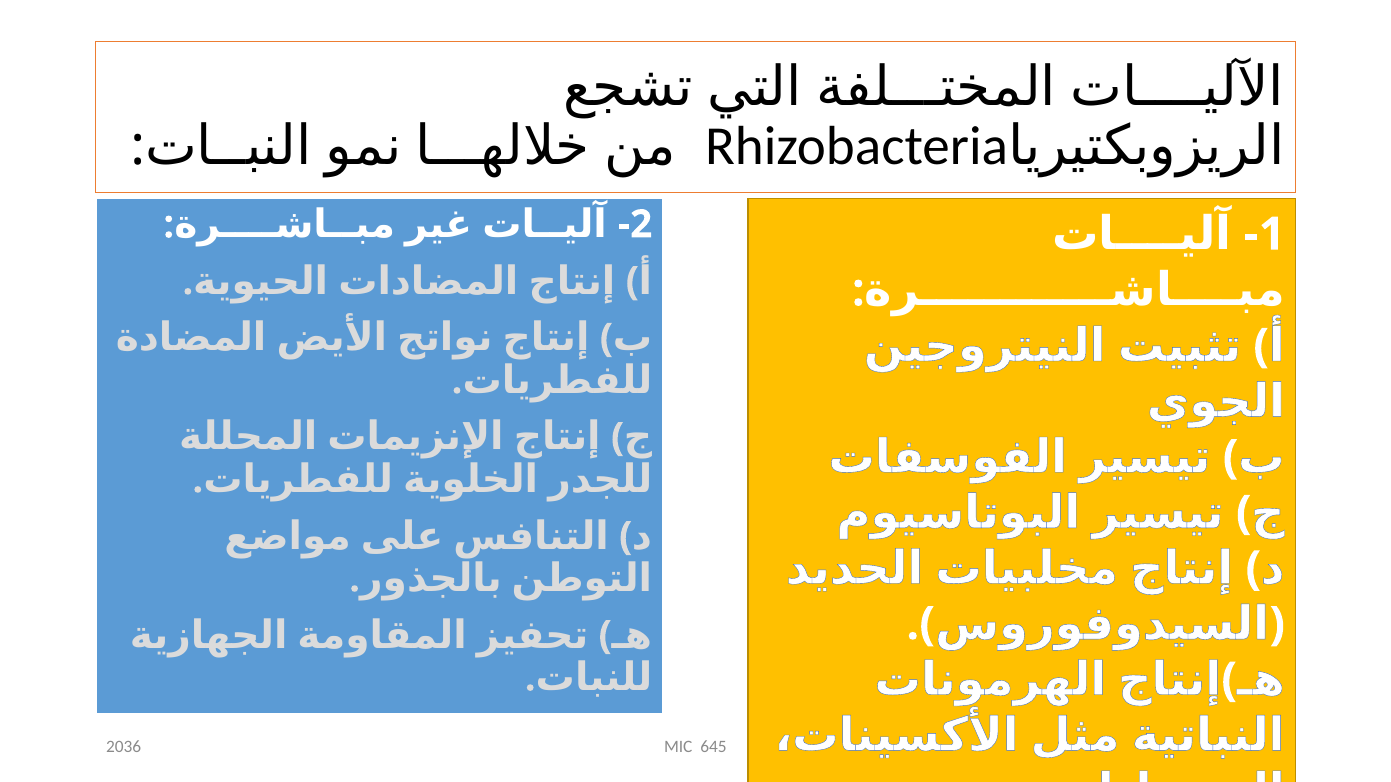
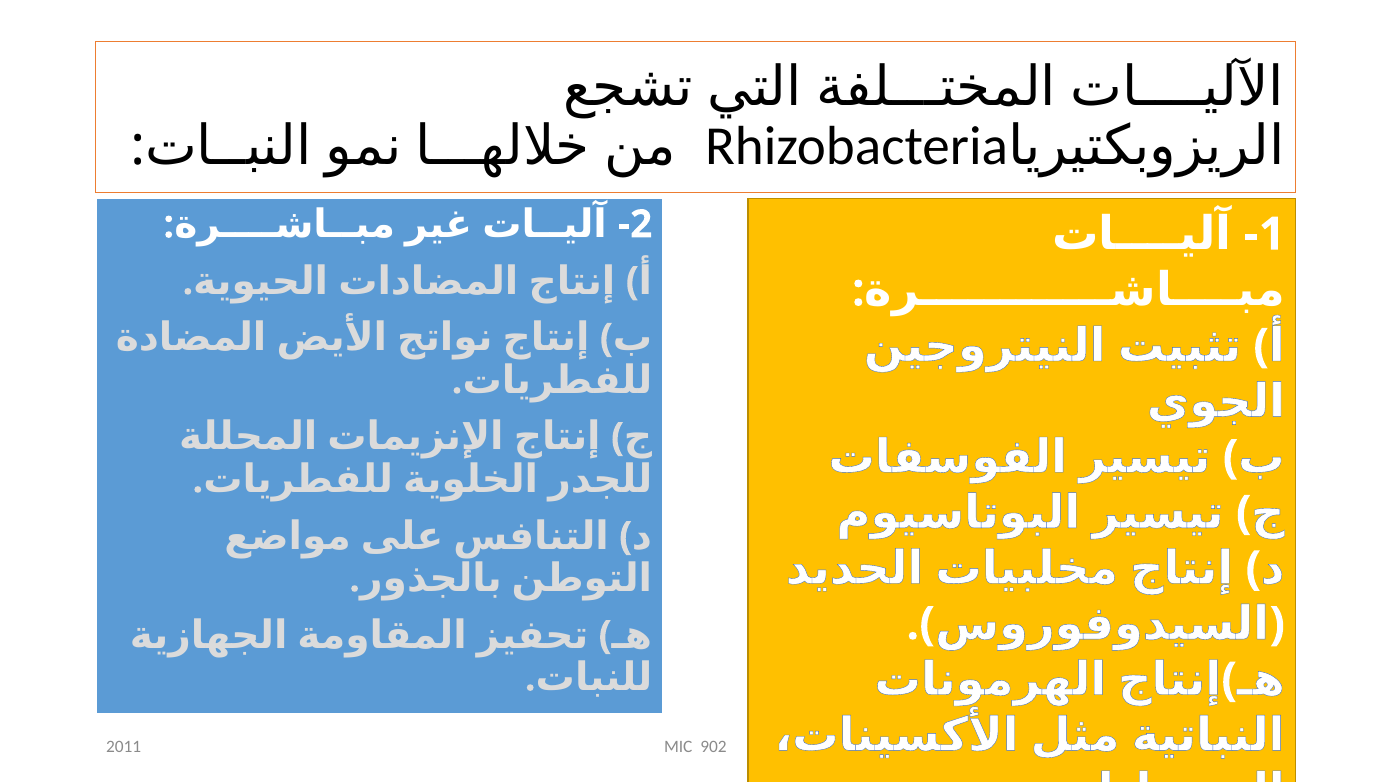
645: 645 -> 902
2036: 2036 -> 2011
